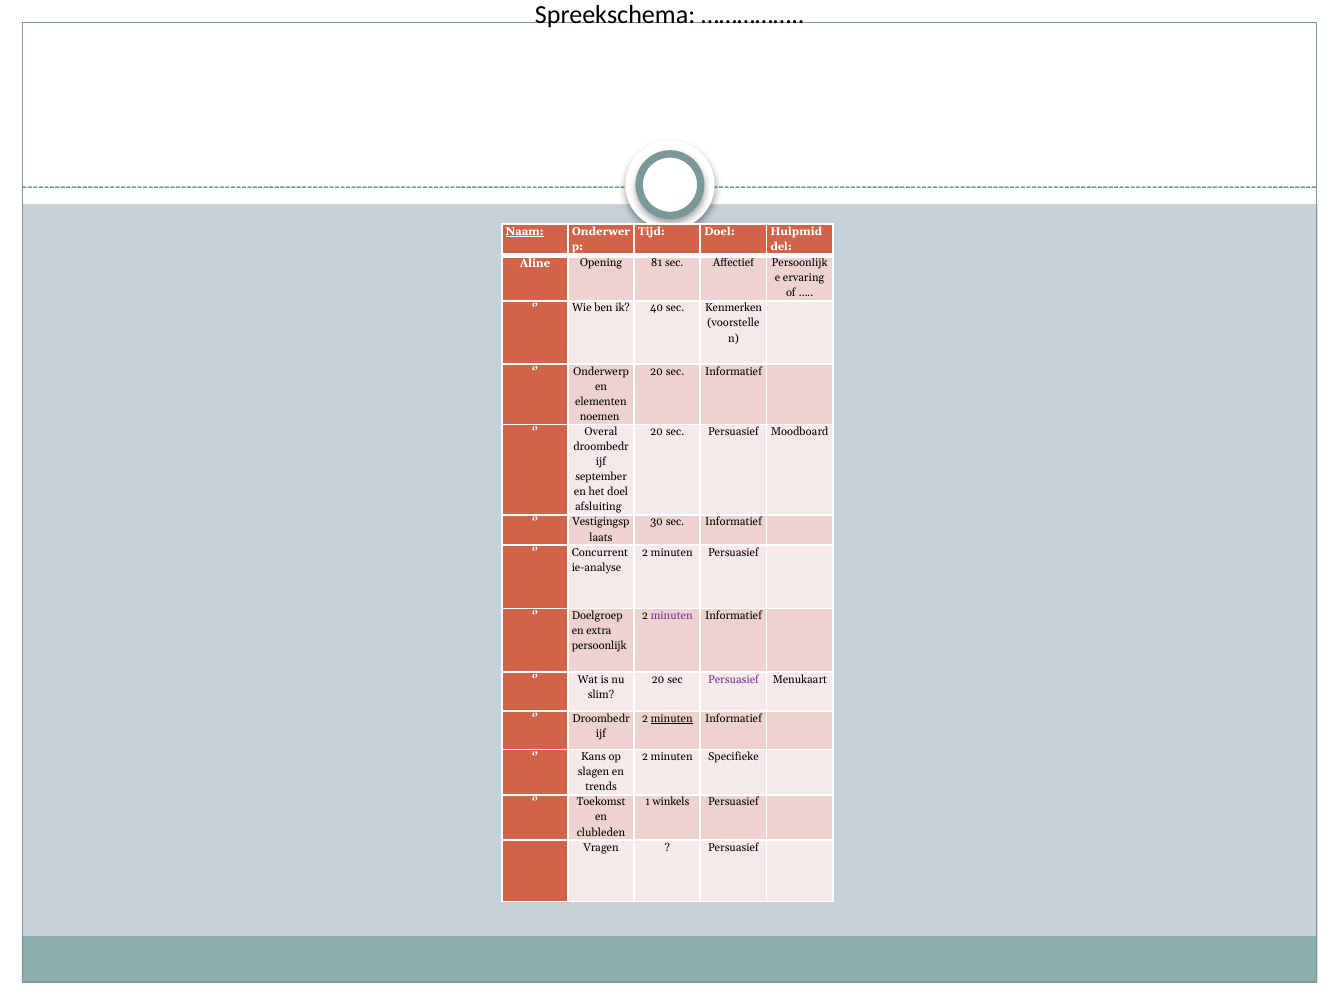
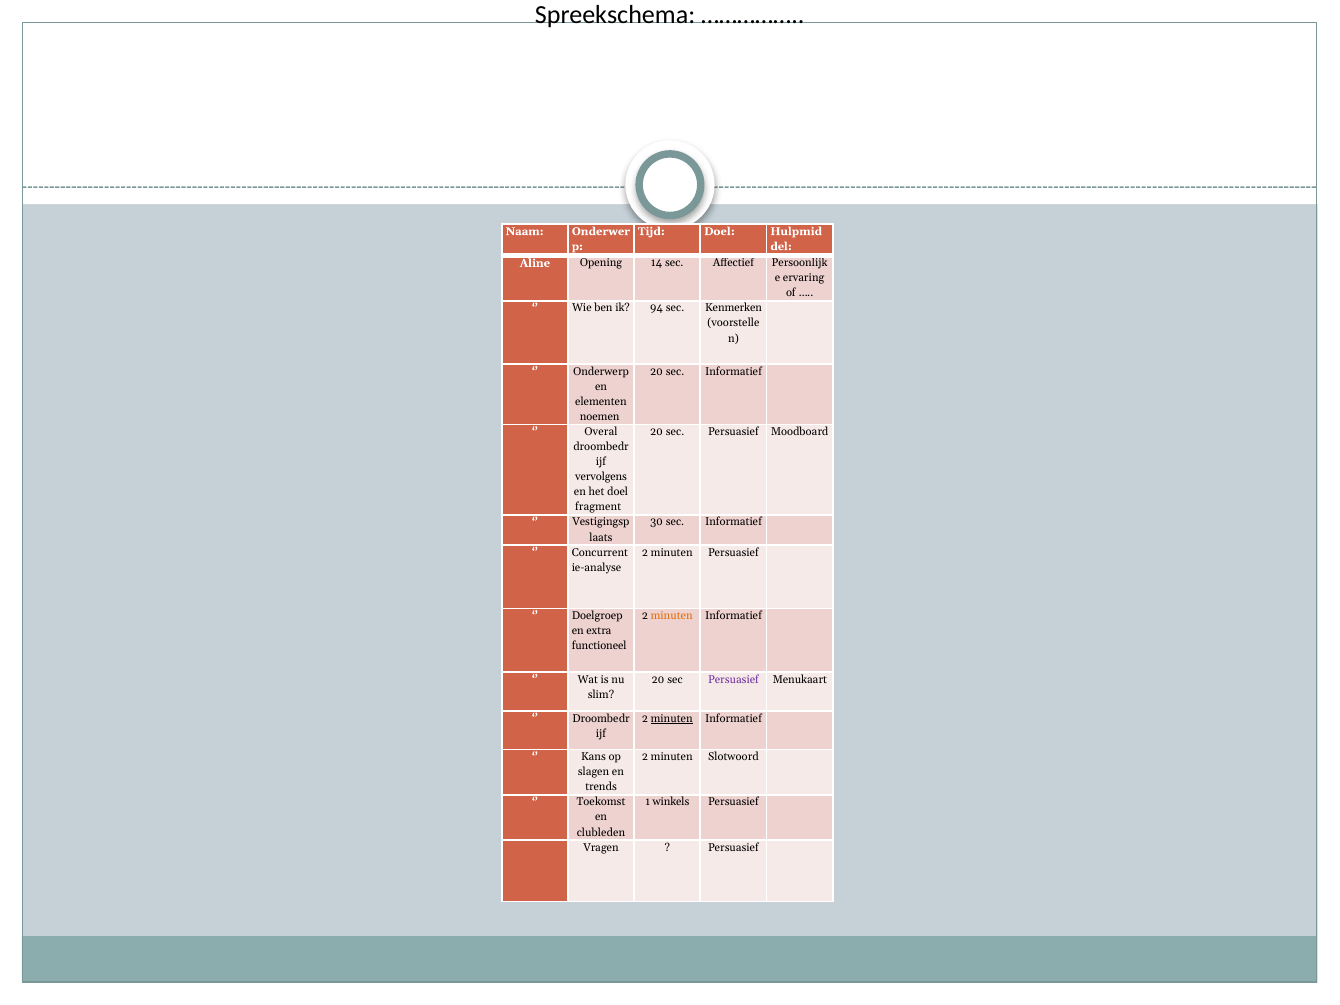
Naam underline: present -> none
81: 81 -> 14
40: 40 -> 94
september: september -> vervolgens
afsluiting: afsluiting -> fragment
minuten at (672, 616) colour: purple -> orange
persoonlijk at (599, 646): persoonlijk -> functioneel
Specifieke: Specifieke -> Slotwoord
